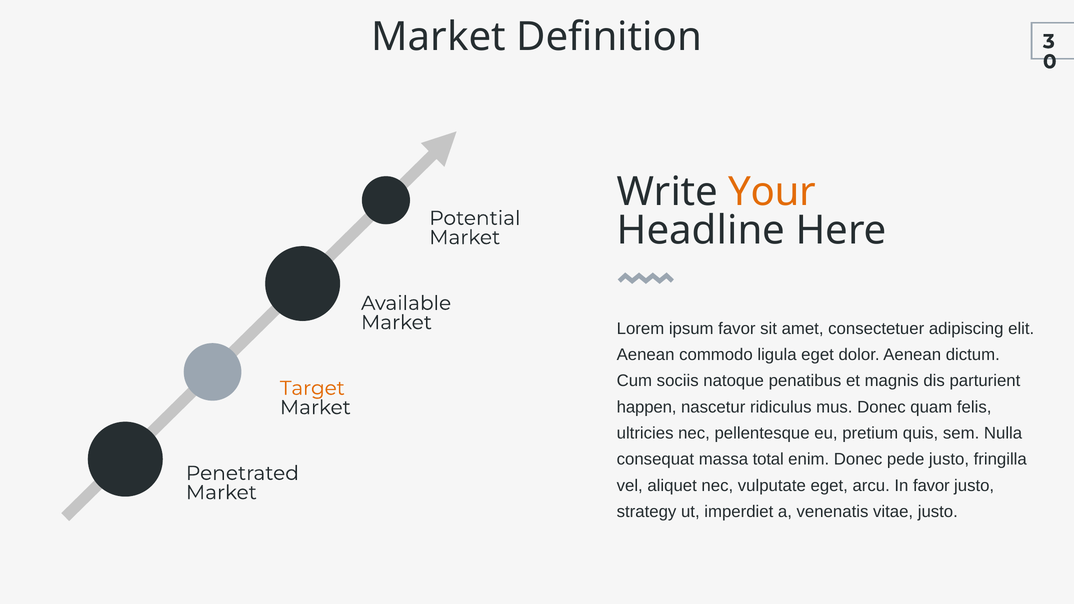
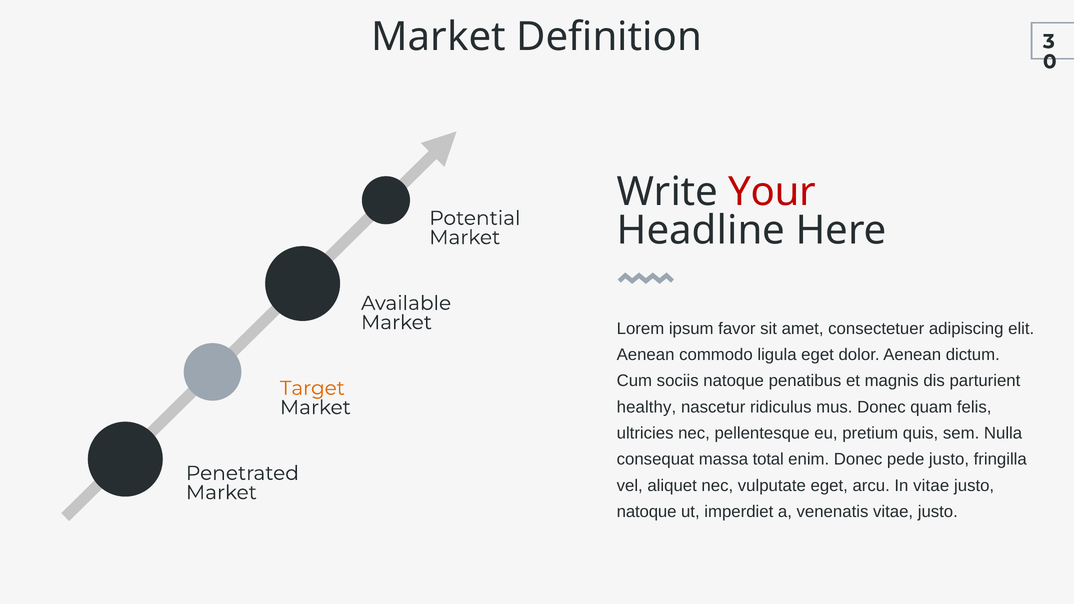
Your colour: orange -> red
happen: happen -> healthy
In favor: favor -> vitae
strategy at (647, 512): strategy -> natoque
